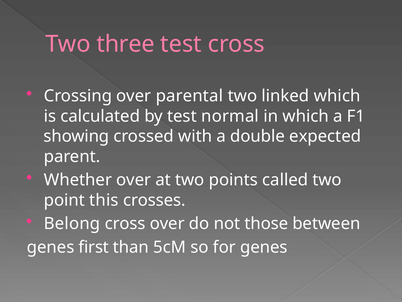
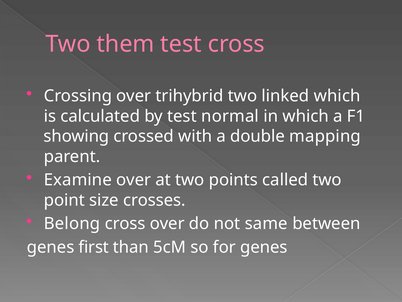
three: three -> them
parental: parental -> trihybrid
expected: expected -> mapping
Whether: Whether -> Examine
this: this -> size
those: those -> same
